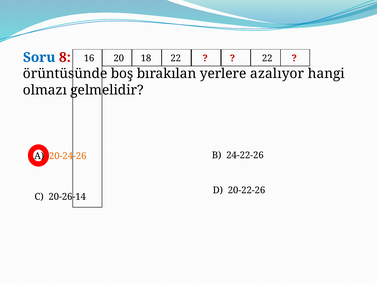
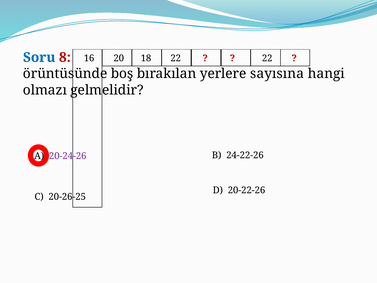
azalıyor: azalıyor -> sayısına
20-24-26 colour: orange -> purple
20-26-14: 20-26-14 -> 20-26-25
